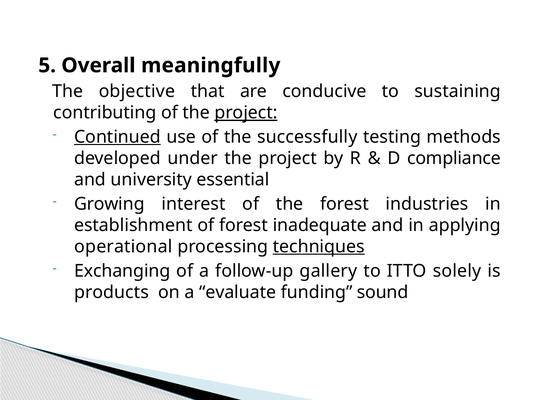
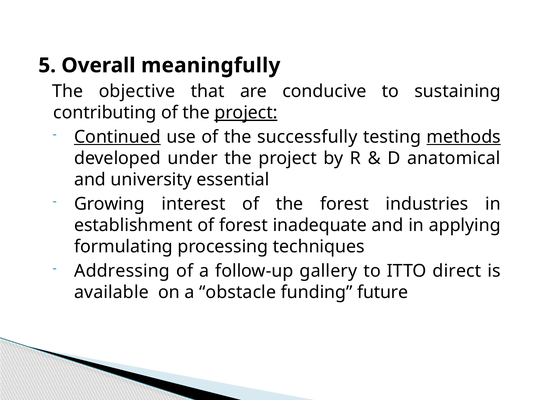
methods underline: none -> present
compliance: compliance -> anatomical
operational: operational -> formulating
techniques underline: present -> none
Exchanging: Exchanging -> Addressing
solely: solely -> direct
products: products -> available
evaluate: evaluate -> obstacle
sound: sound -> future
